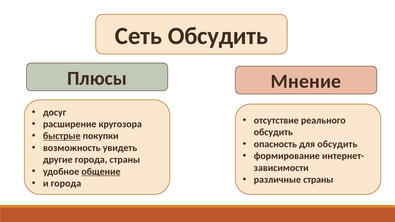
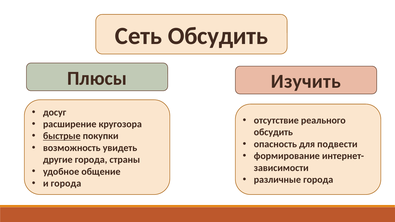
Мнение: Мнение -> Изучить
для обсудить: обсудить -> подвести
общение underline: present -> none
различные страны: страны -> города
